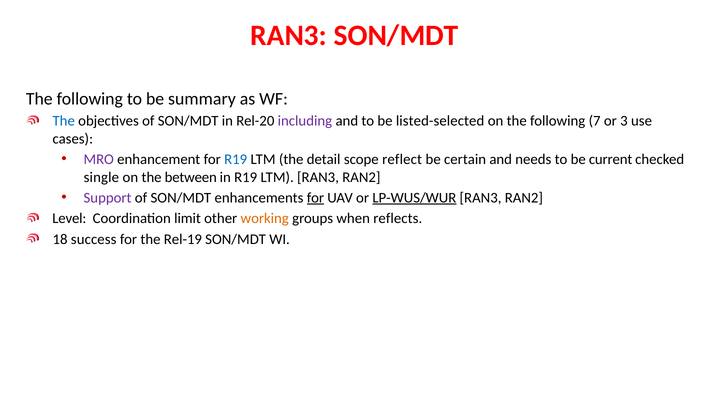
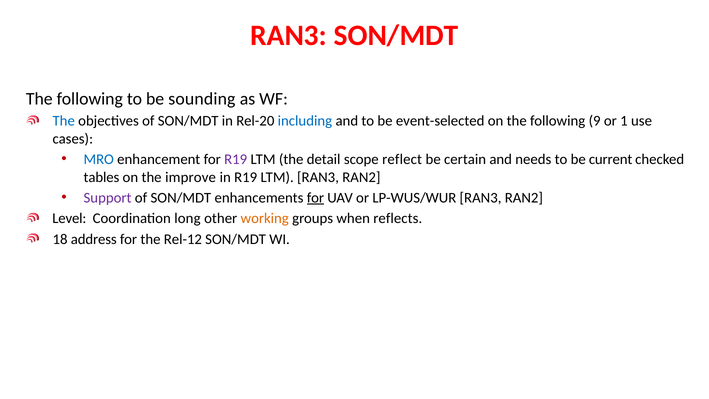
summary: summary -> sounding
including colour: purple -> blue
listed-selected: listed-selected -> event-selected
7: 7 -> 9
3: 3 -> 1
MRO colour: purple -> blue
R19 at (236, 159) colour: blue -> purple
single: single -> tables
between: between -> improve
LP-WUS/WUR underline: present -> none
limit: limit -> long
success: success -> address
Rel-19: Rel-19 -> Rel-12
